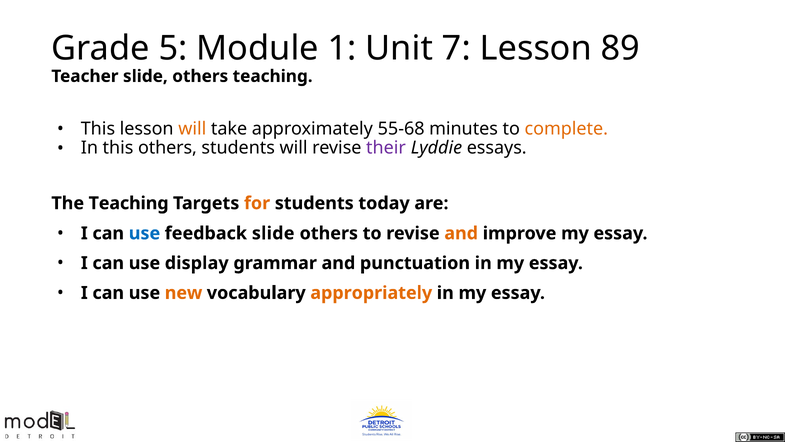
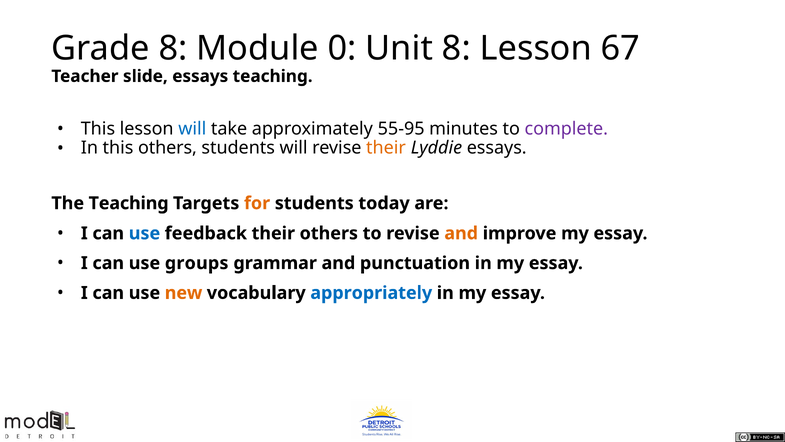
Grade 5: 5 -> 8
1: 1 -> 0
Unit 7: 7 -> 8
89: 89 -> 67
Teacher slide others: others -> essays
will at (192, 128) colour: orange -> blue
55-68: 55-68 -> 55-95
complete colour: orange -> purple
their at (386, 148) colour: purple -> orange
feedback slide: slide -> their
display: display -> groups
appropriately colour: orange -> blue
